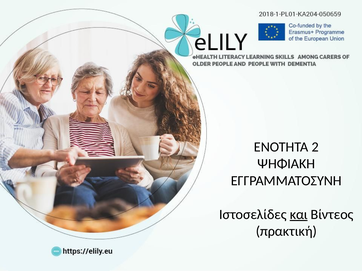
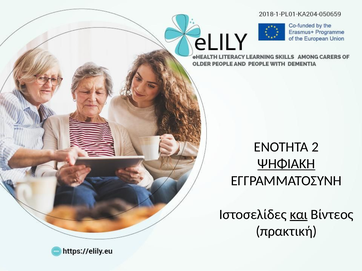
ΨΗΦΙΑΚΗ underline: none -> present
